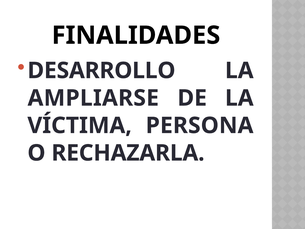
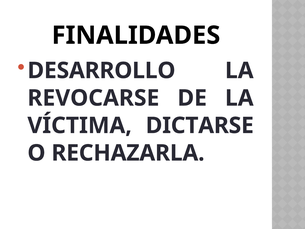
AMPLIARSE: AMPLIARSE -> REVOCARSE
PERSONA: PERSONA -> DICTARSE
